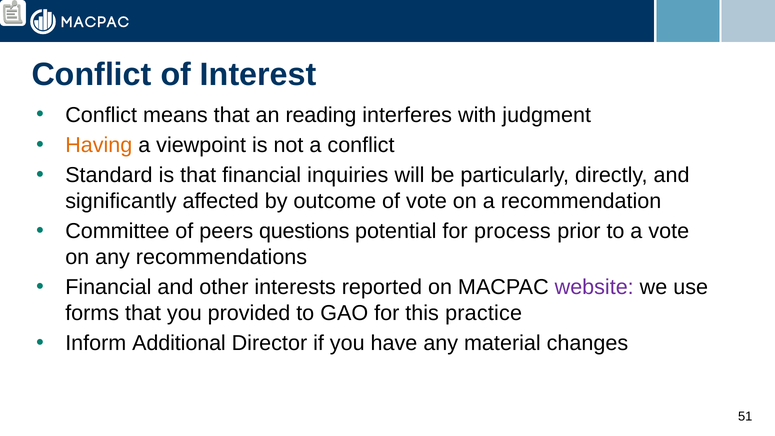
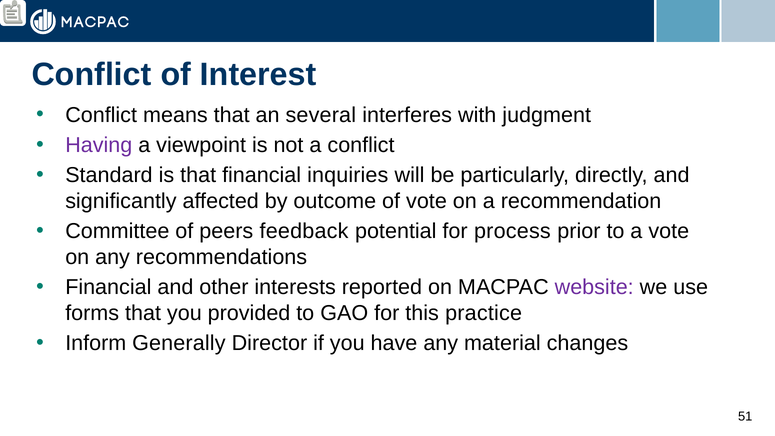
reading: reading -> several
Having colour: orange -> purple
questions: questions -> feedback
Additional: Additional -> Generally
